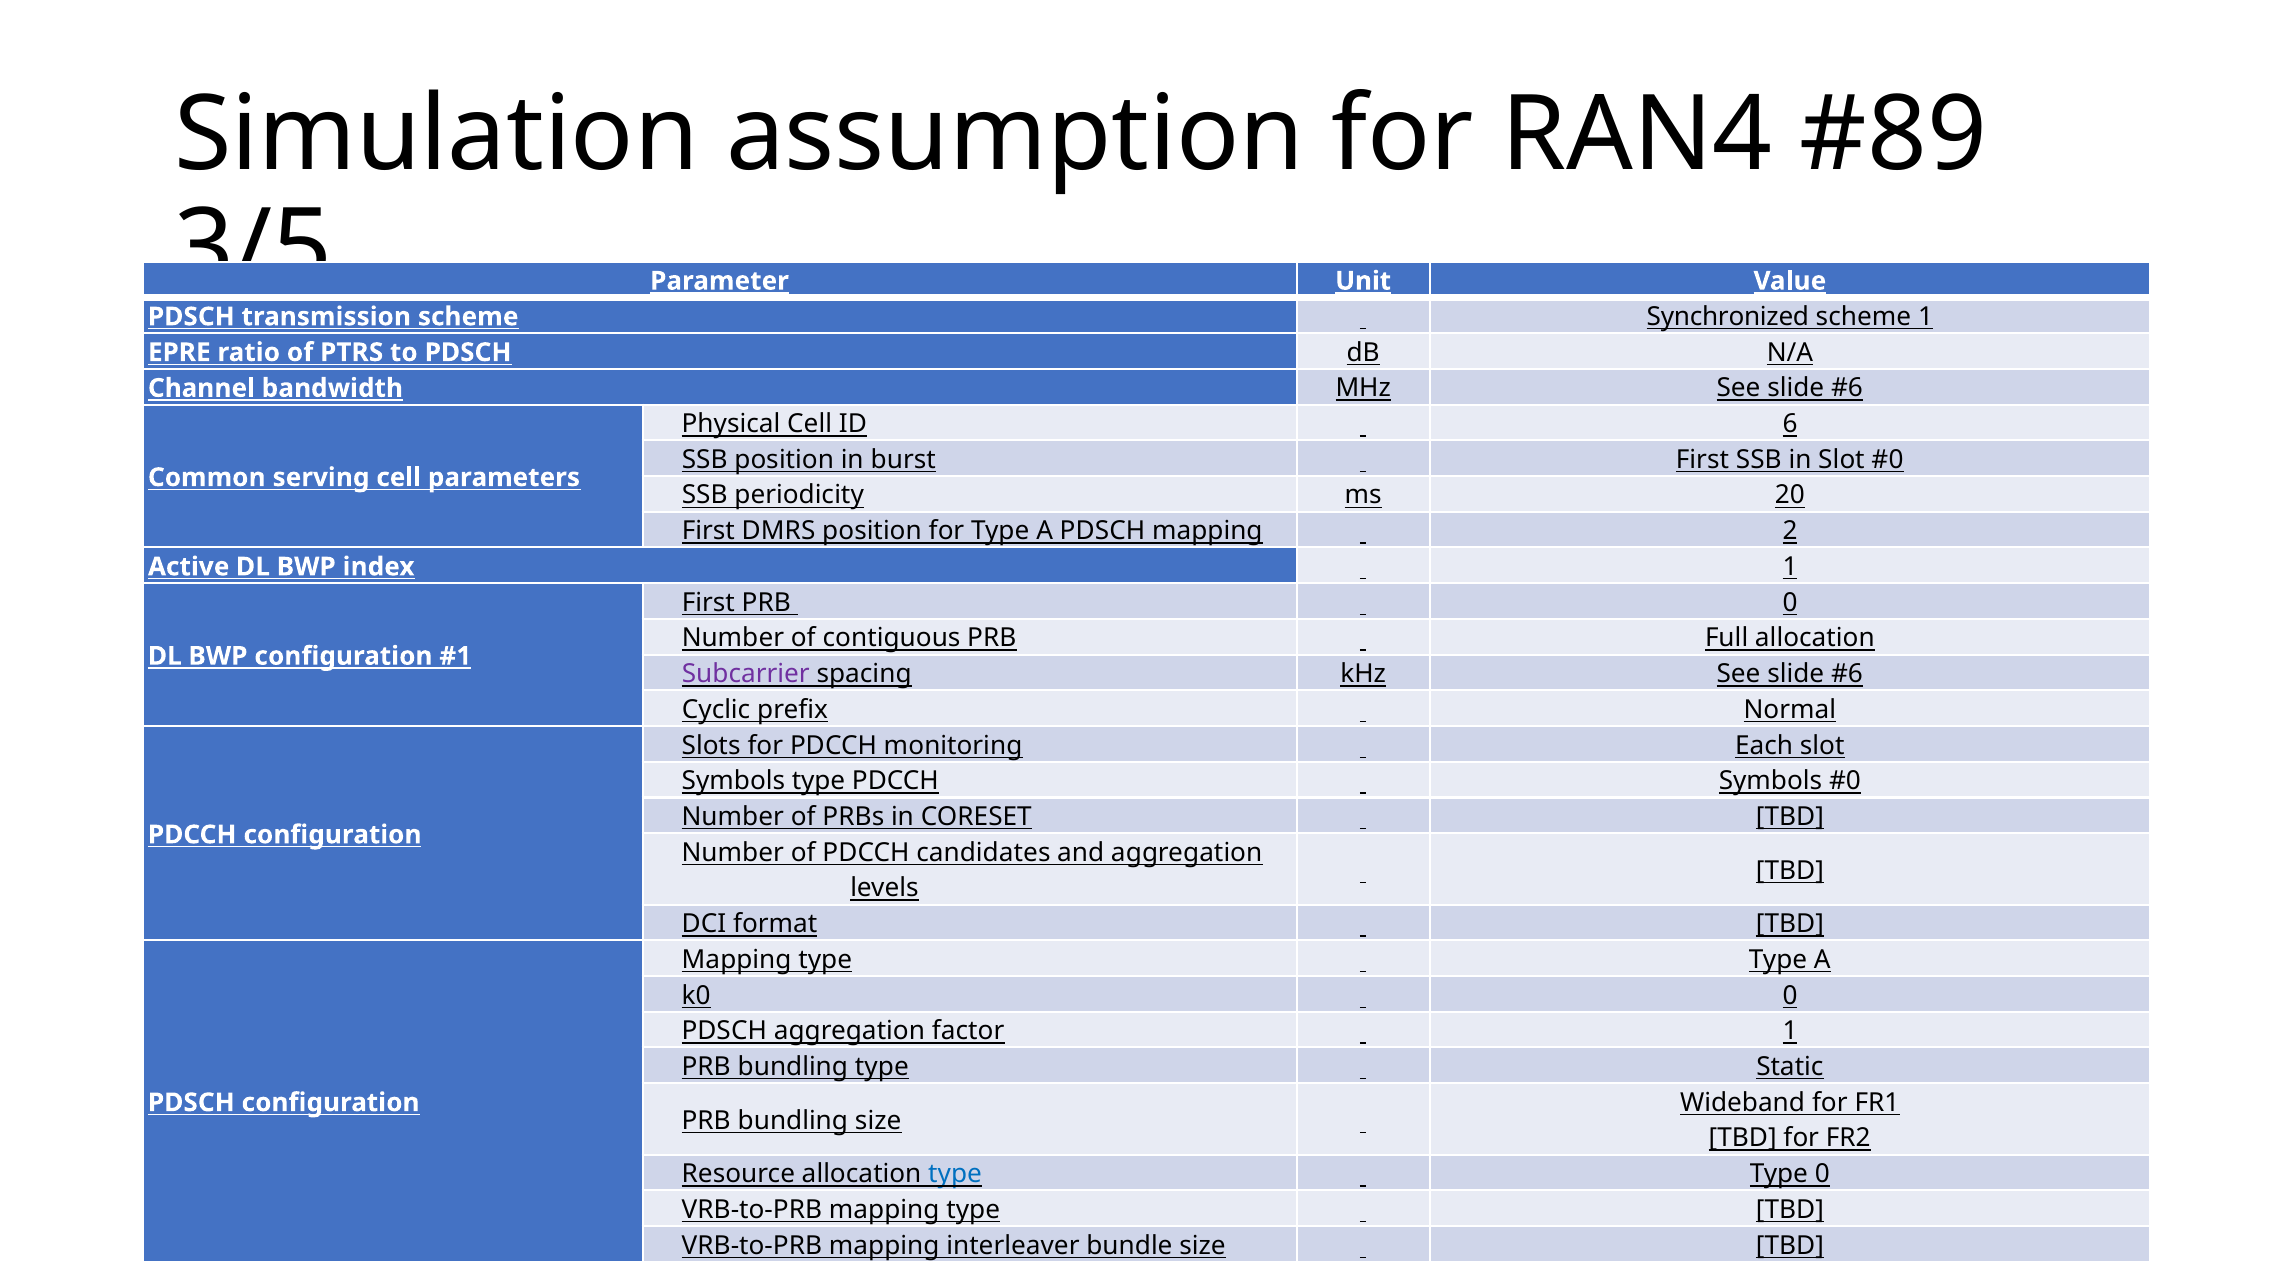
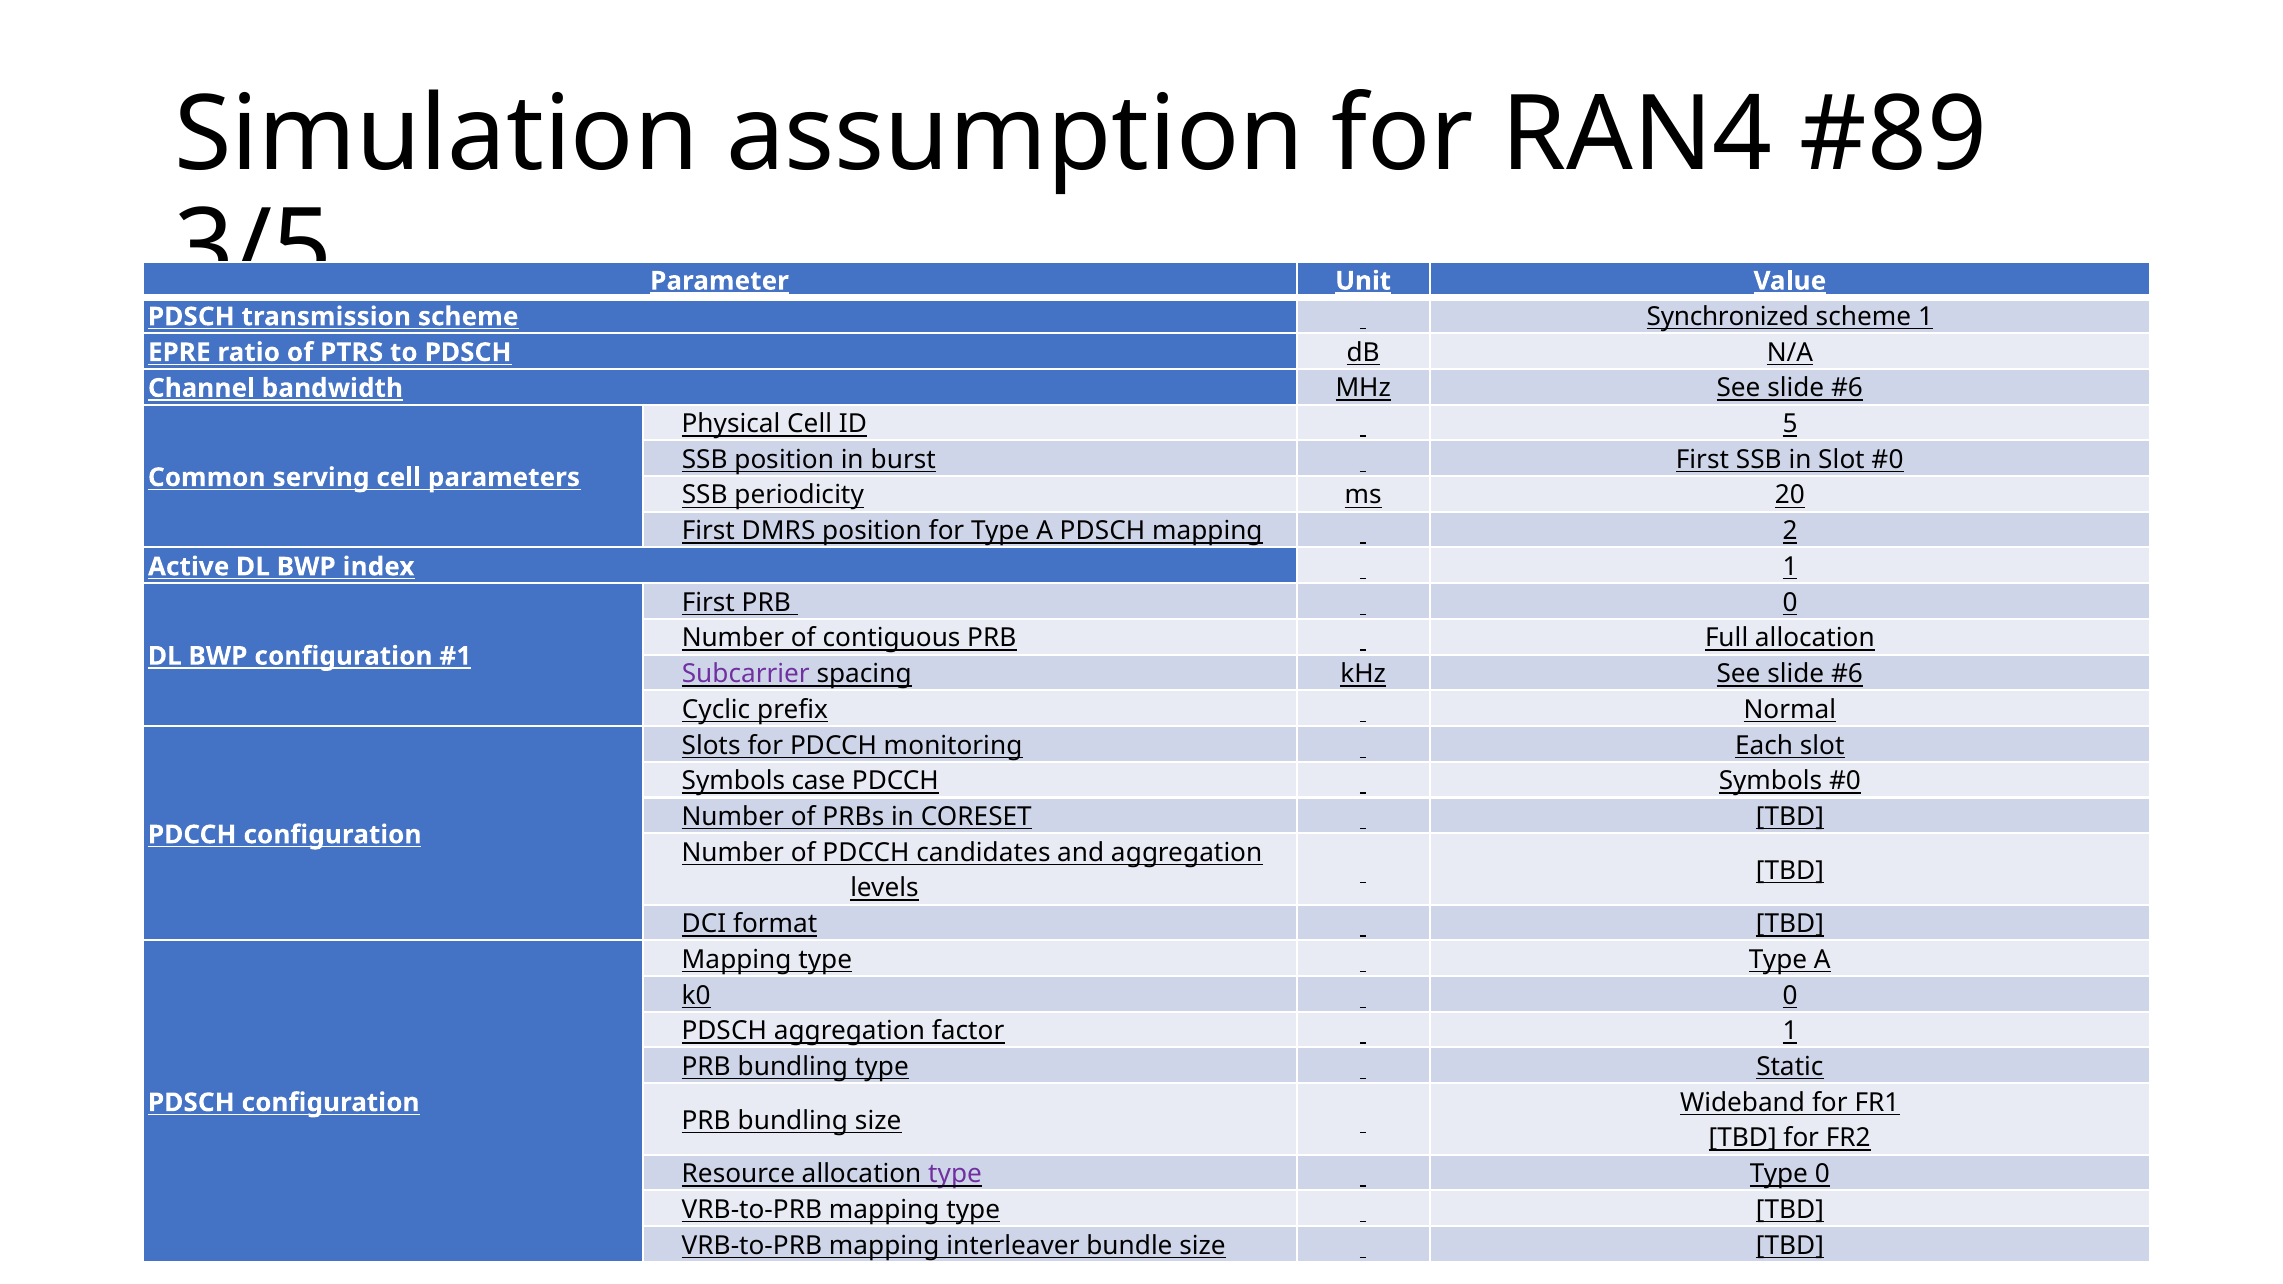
6: 6 -> 5
Symbols type: type -> case
type at (955, 1174) colour: blue -> purple
